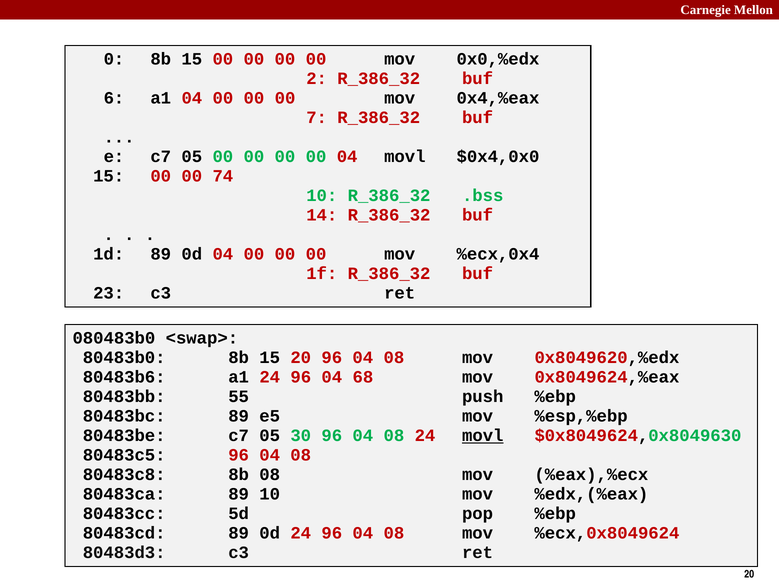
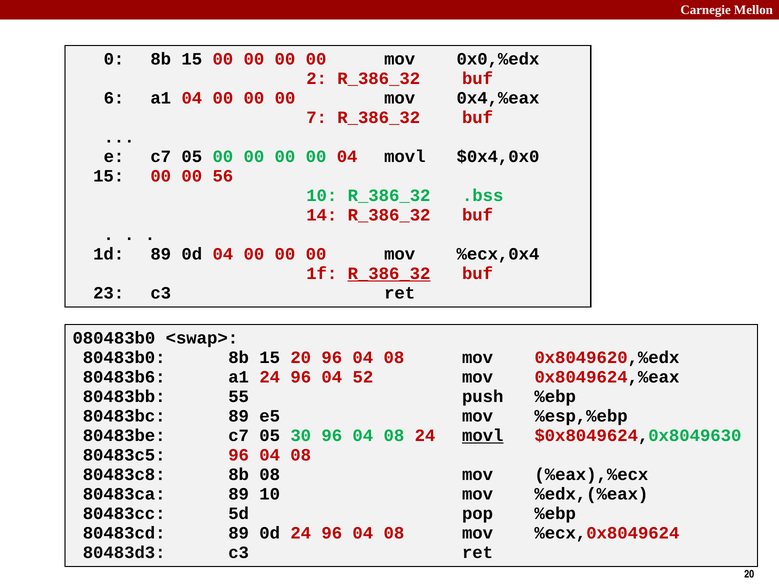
74: 74 -> 56
R_386_32 at (389, 274) underline: none -> present
68: 68 -> 52
